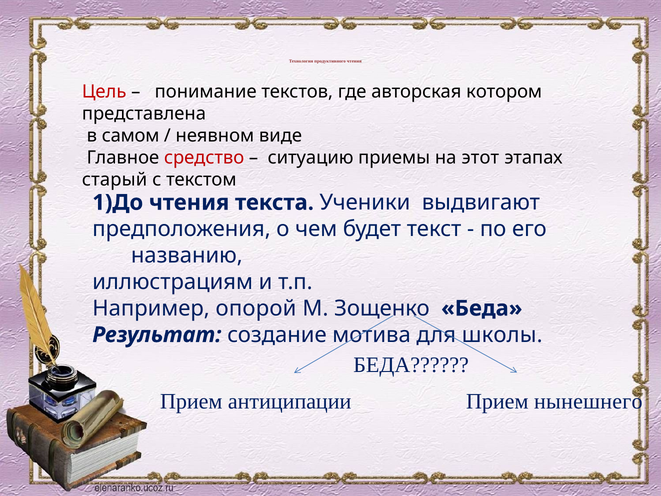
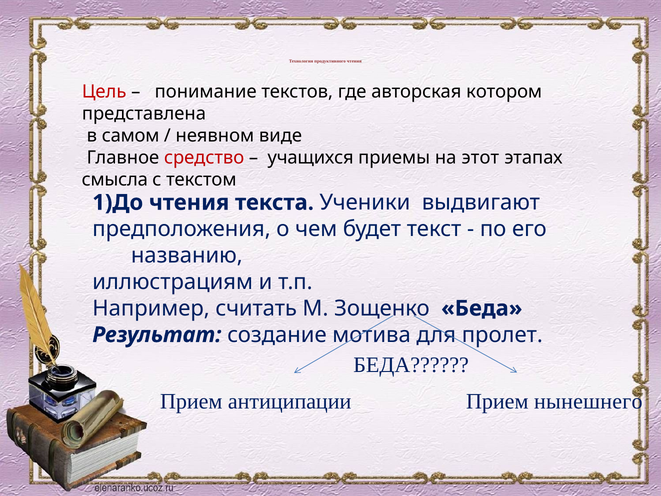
ситуацию: ситуацию -> учащихся
старый: старый -> смысла
опорой: опорой -> считать
школы: школы -> пролет
